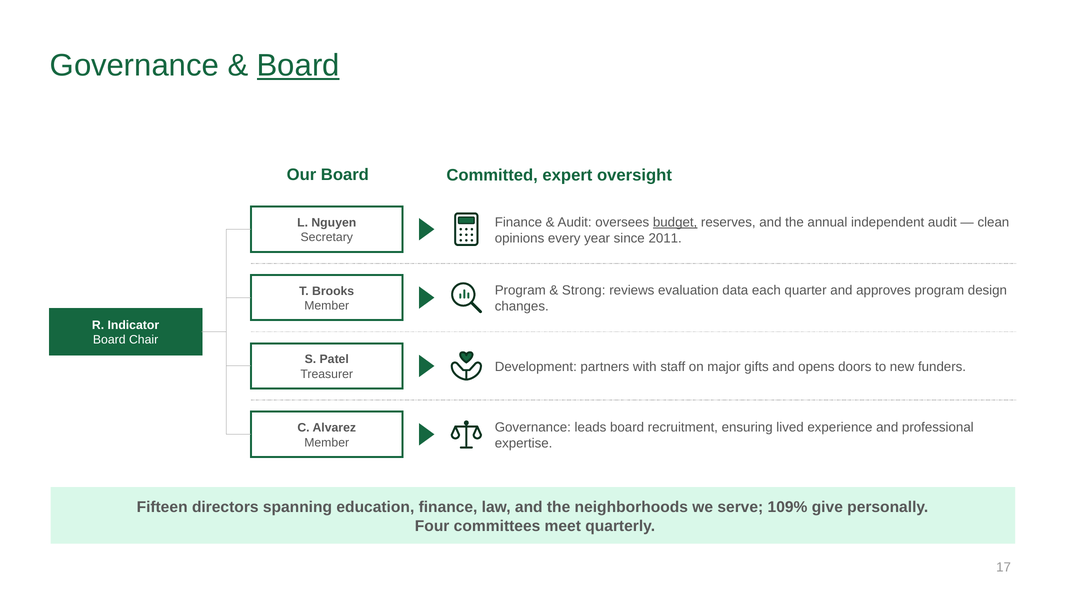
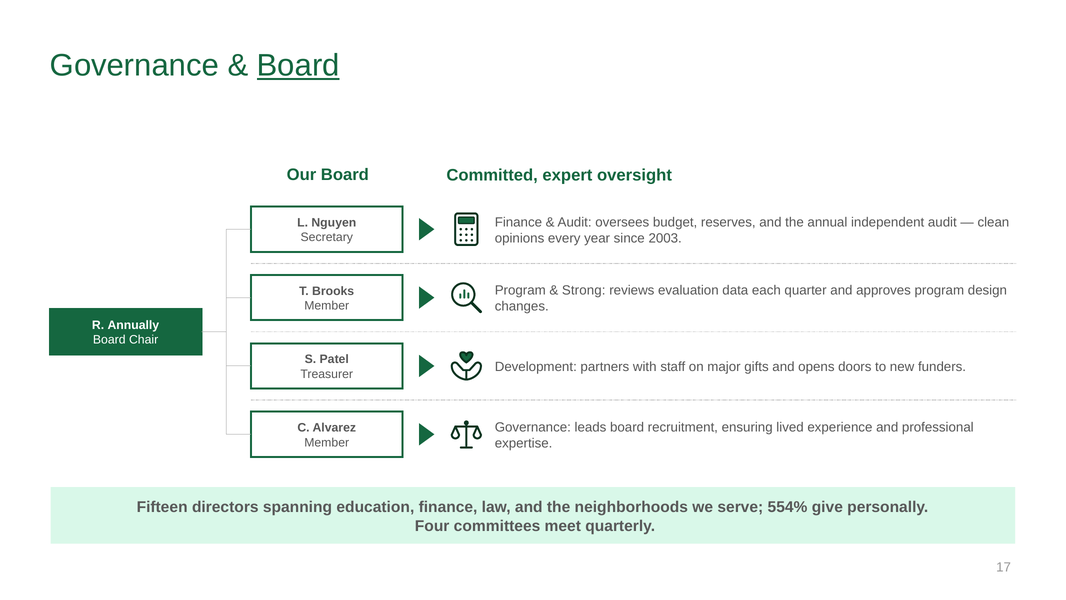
budget underline: present -> none
2011: 2011 -> 2003
Indicator: Indicator -> Annually
109%: 109% -> 554%
